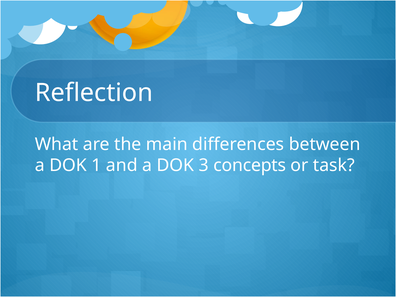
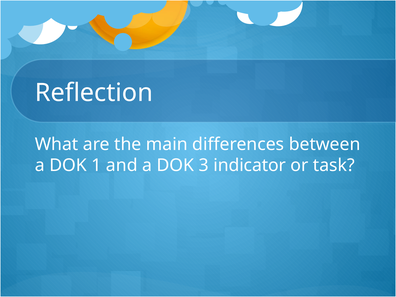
concepts: concepts -> indicator
